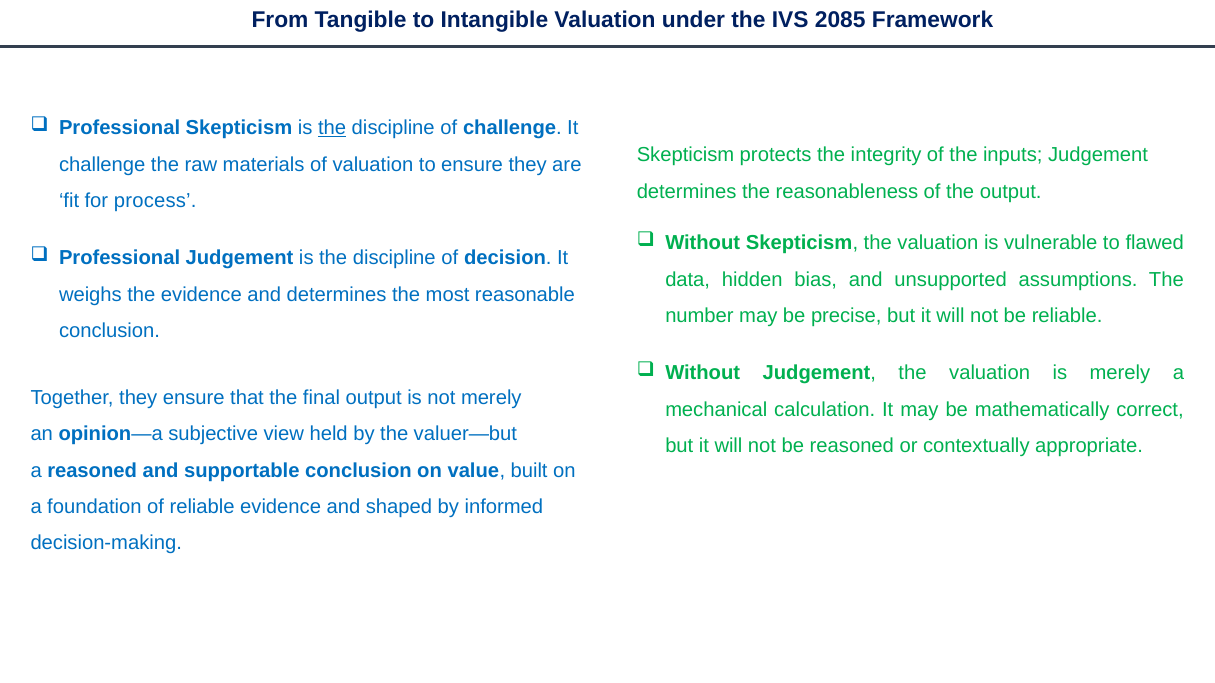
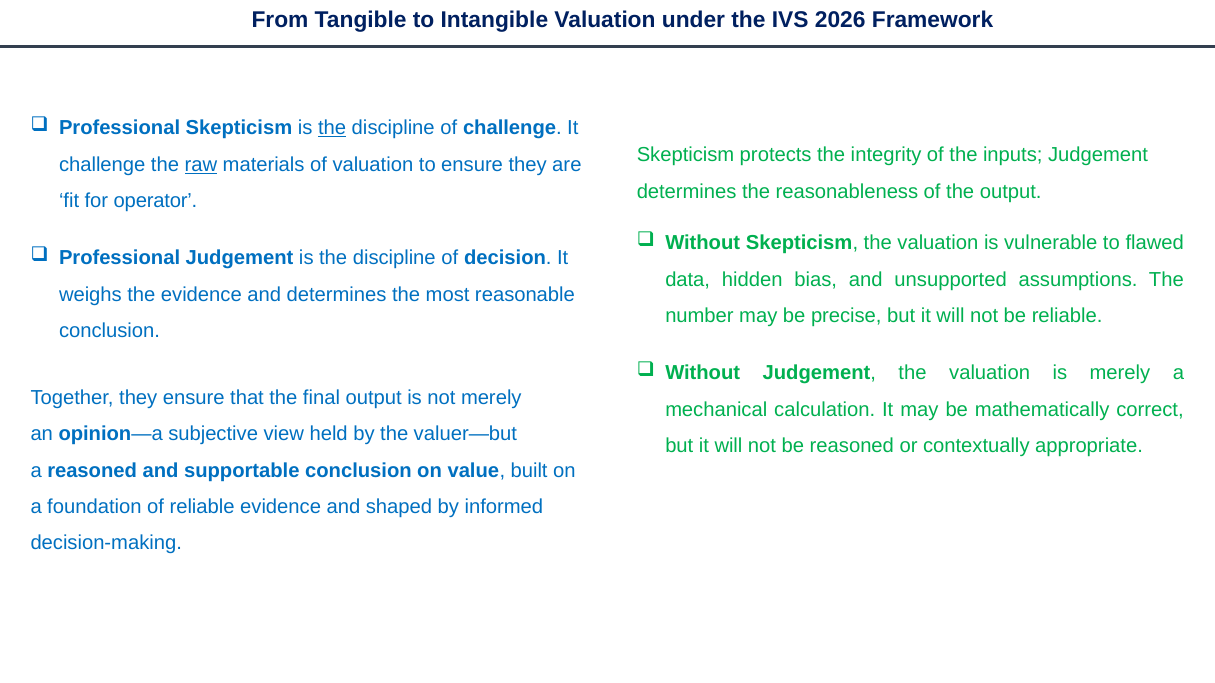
2085: 2085 -> 2026
raw underline: none -> present
process: process -> operator
